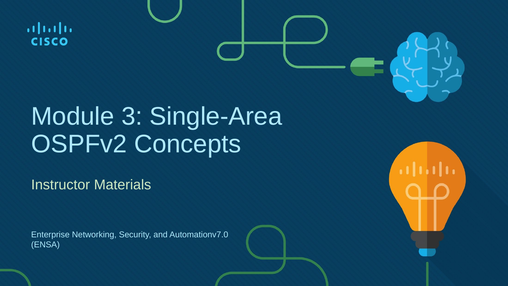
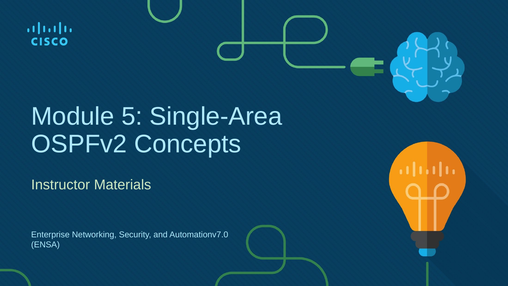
3: 3 -> 5
